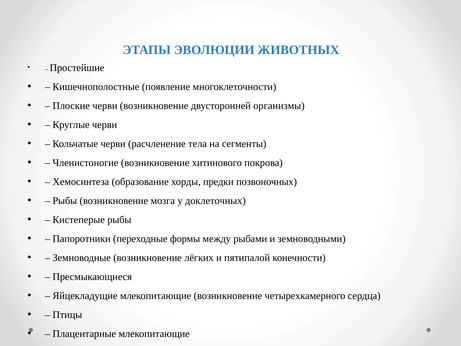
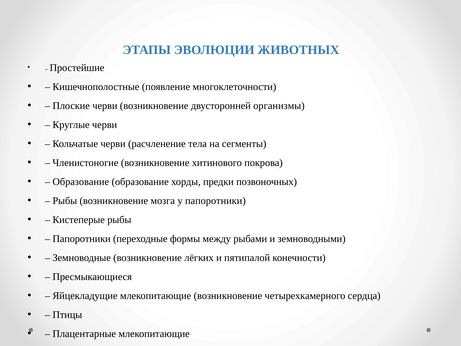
Хемосинтеза at (81, 182): Хемосинтеза -> Образование
у доклеточных: доклеточных -> папоротники
